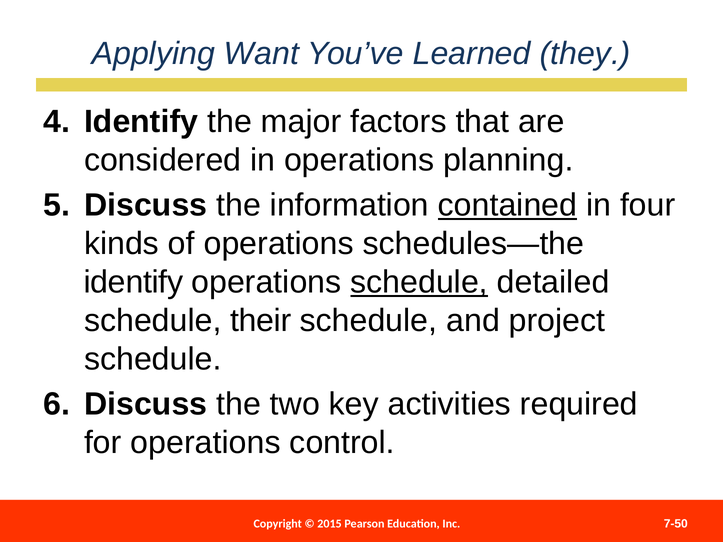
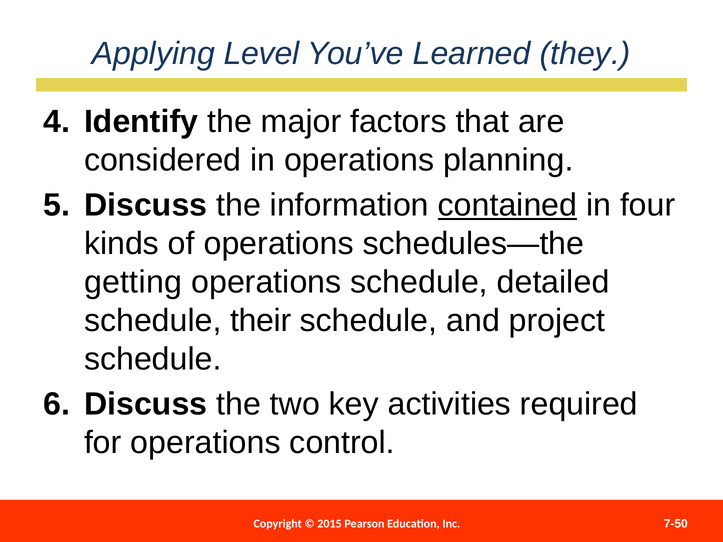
Want: Want -> Level
identify at (133, 282): identify -> getting
schedule at (419, 282) underline: present -> none
